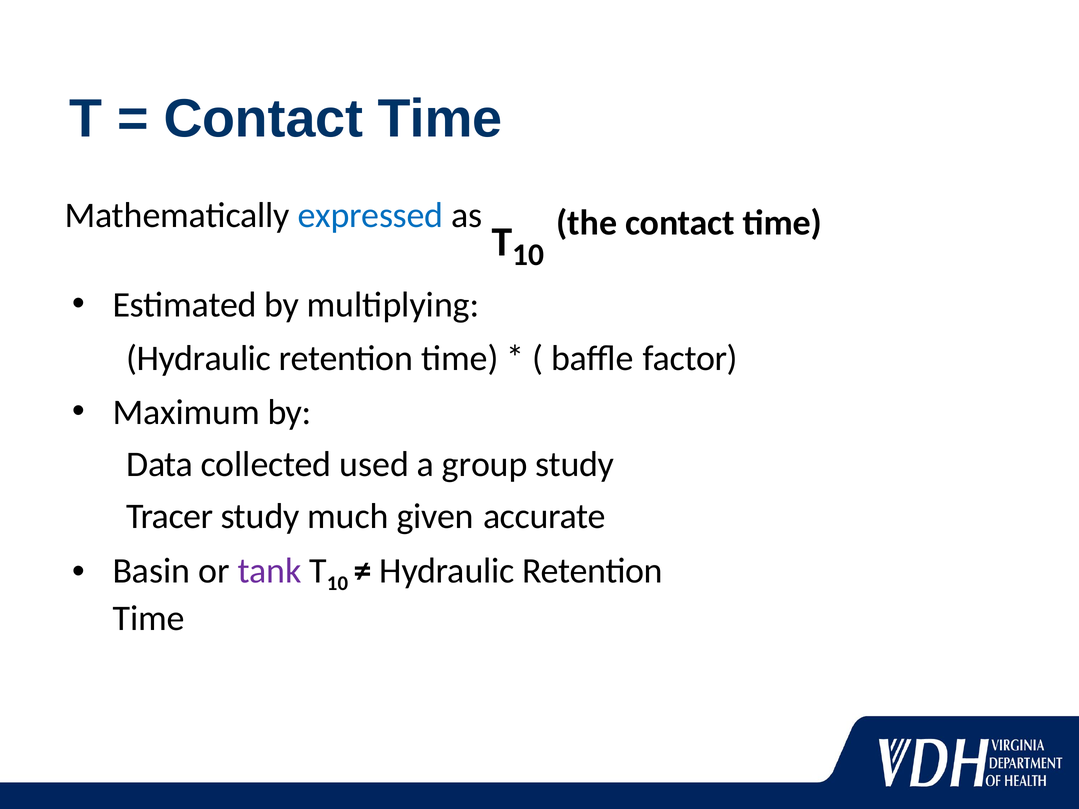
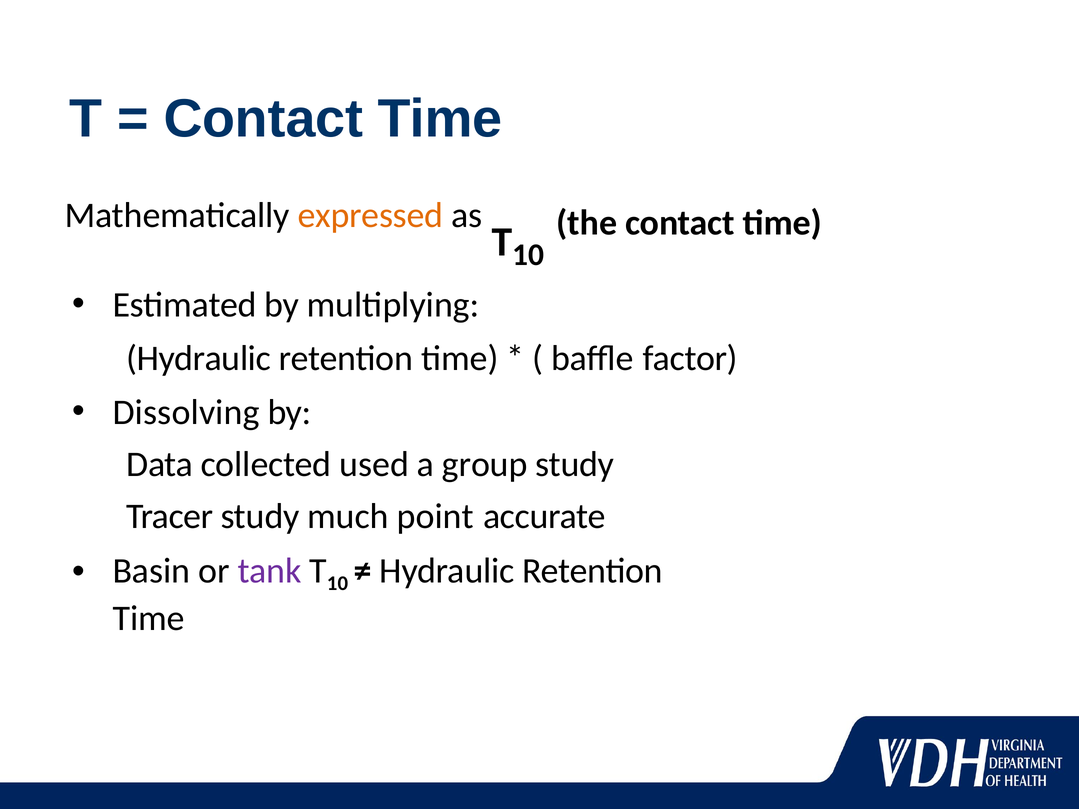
expressed colour: blue -> orange
Maximum: Maximum -> Dissolving
given: given -> point
